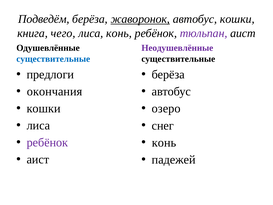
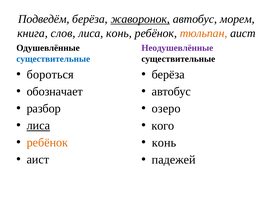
автобус кошки: кошки -> морем
чего: чего -> слов
тюльпан colour: purple -> orange
предлоги: предлоги -> бороться
окончания: окончания -> обозначает
кошки at (44, 108): кошки -> разбор
лиса at (38, 125) underline: none -> present
снег: снег -> кого
ребёнок at (47, 142) colour: purple -> orange
